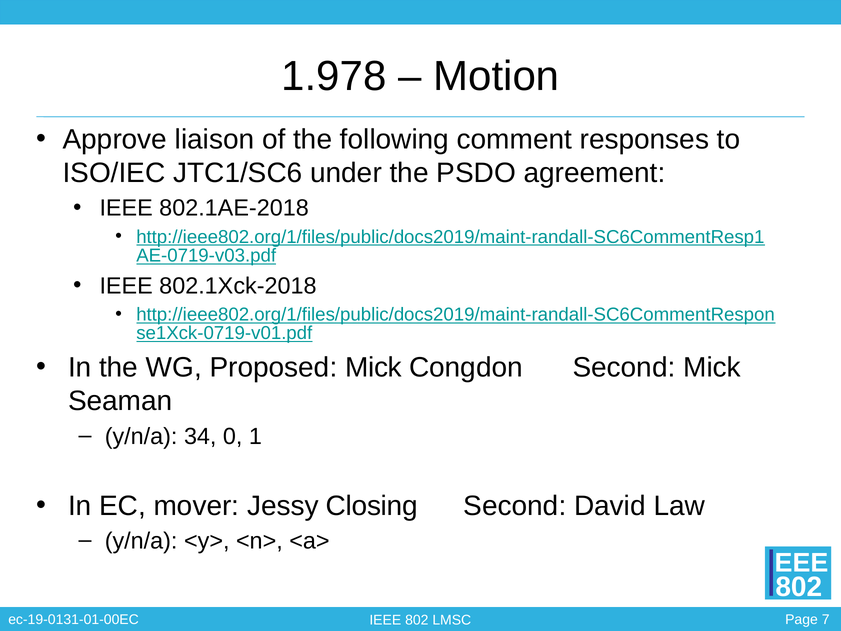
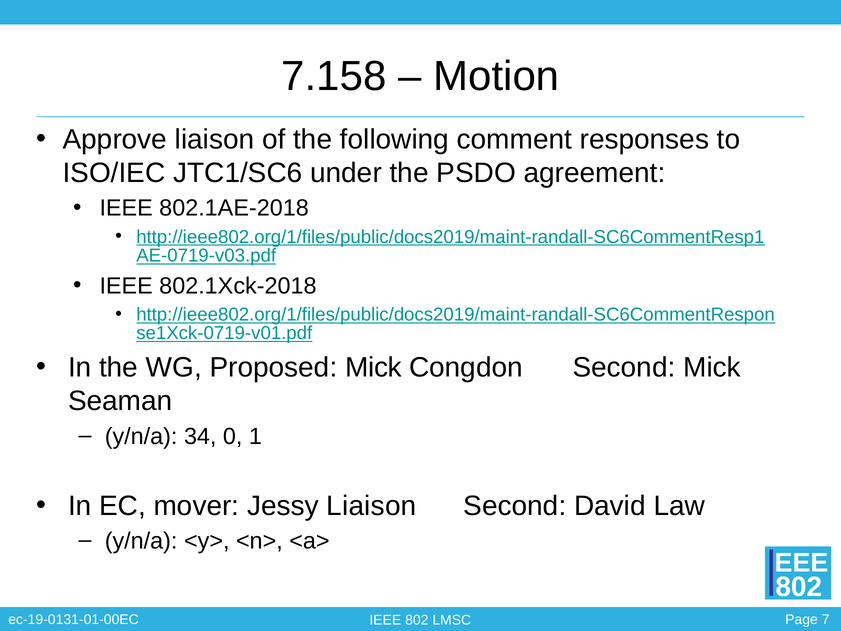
1.978: 1.978 -> 7.158
Jessy Closing: Closing -> Liaison
